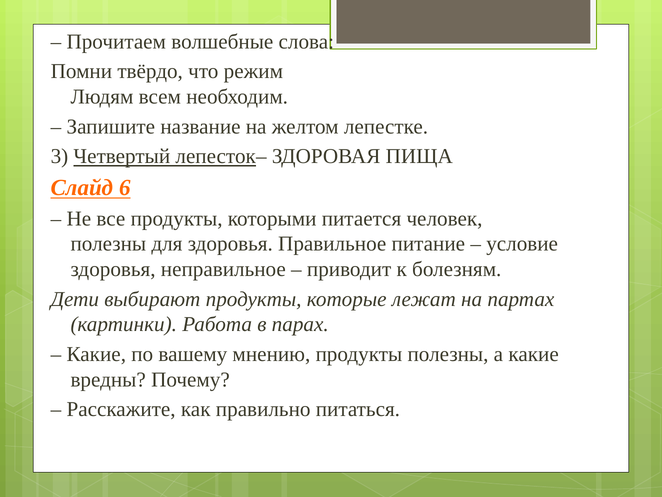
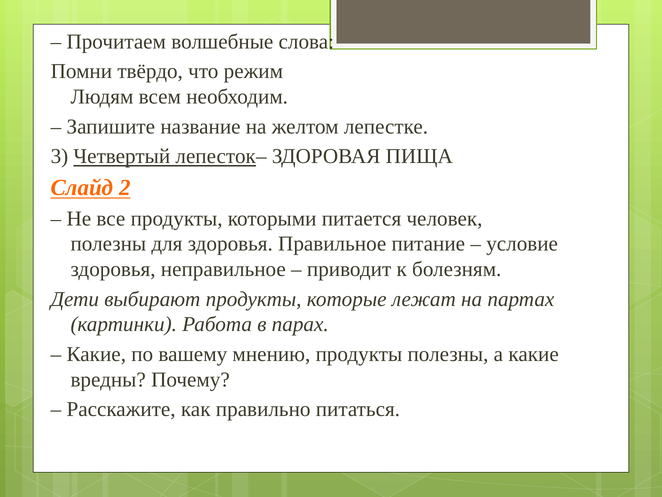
6: 6 -> 2
